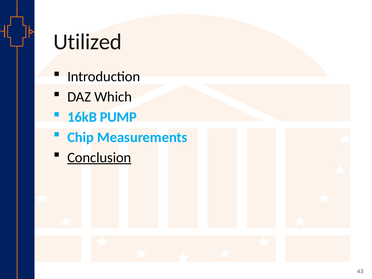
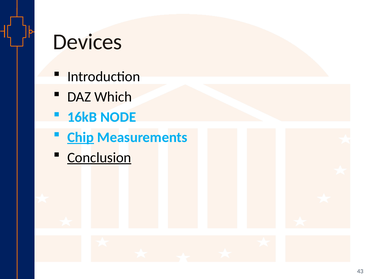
Utilized: Utilized -> Devices
PUMP: PUMP -> NODE
Chip underline: none -> present
